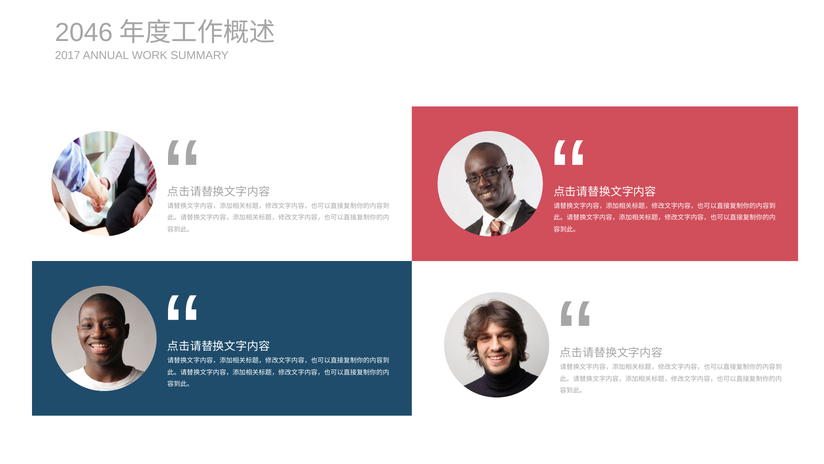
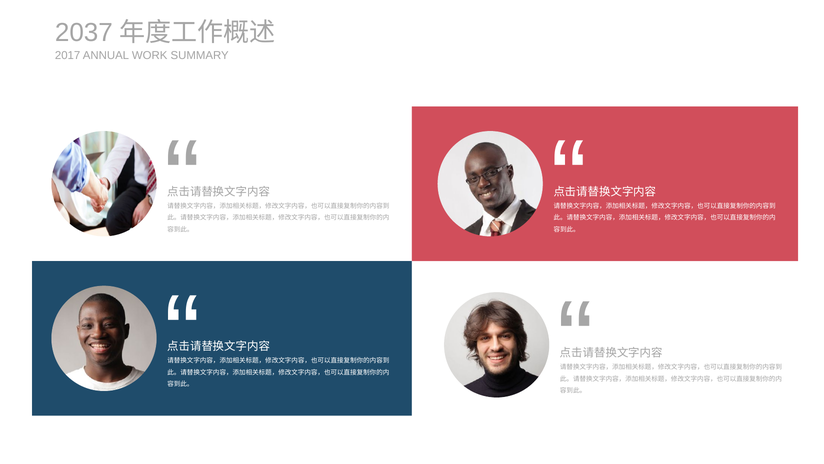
2046: 2046 -> 2037
